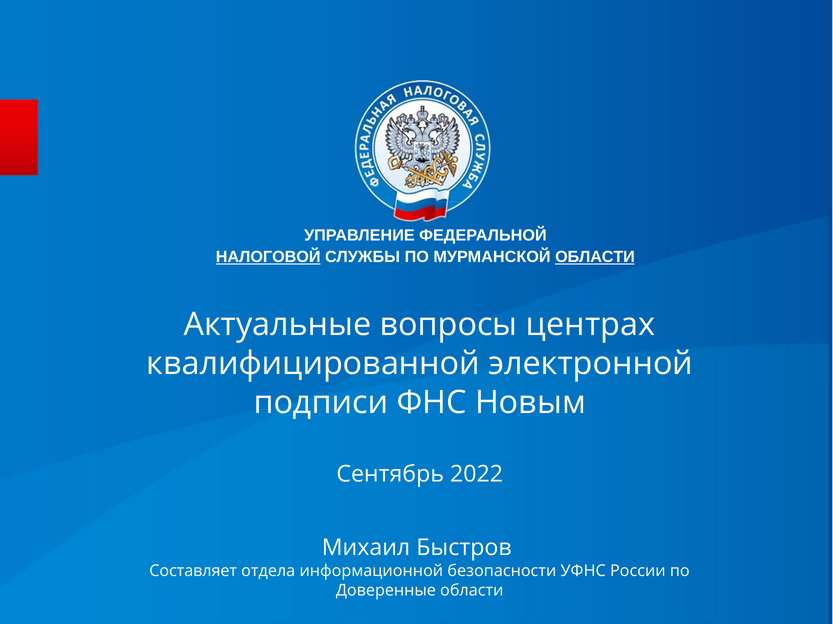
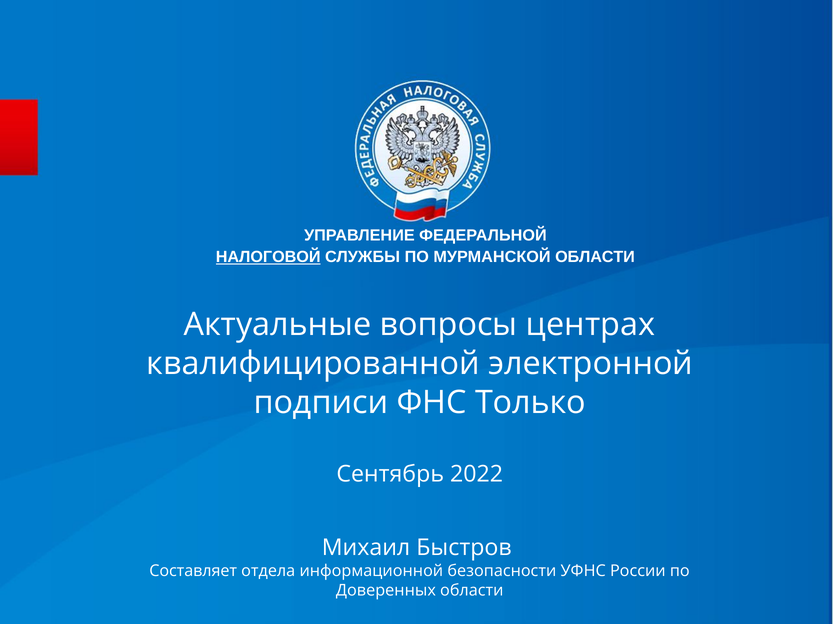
ОБЛАСТИ at (595, 257) underline: present -> none
Новым: Новым -> Только
Доверенные: Доверенные -> Доверенных
